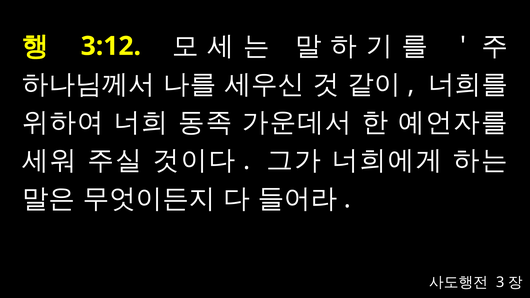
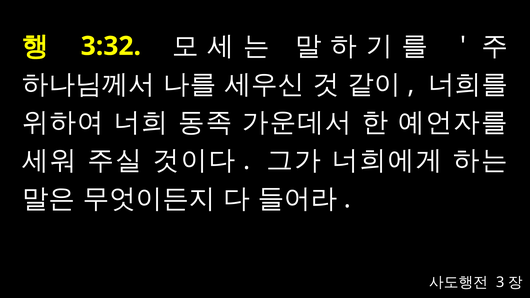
3:12: 3:12 -> 3:32
